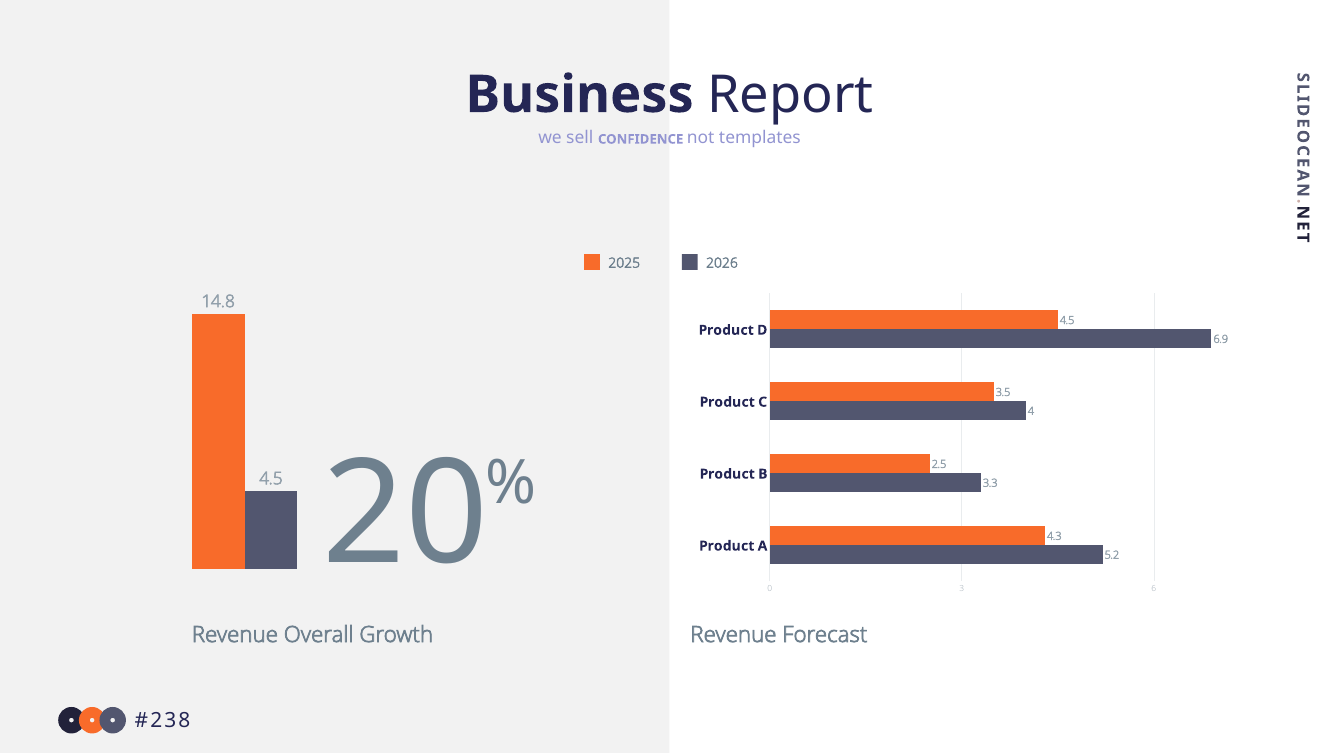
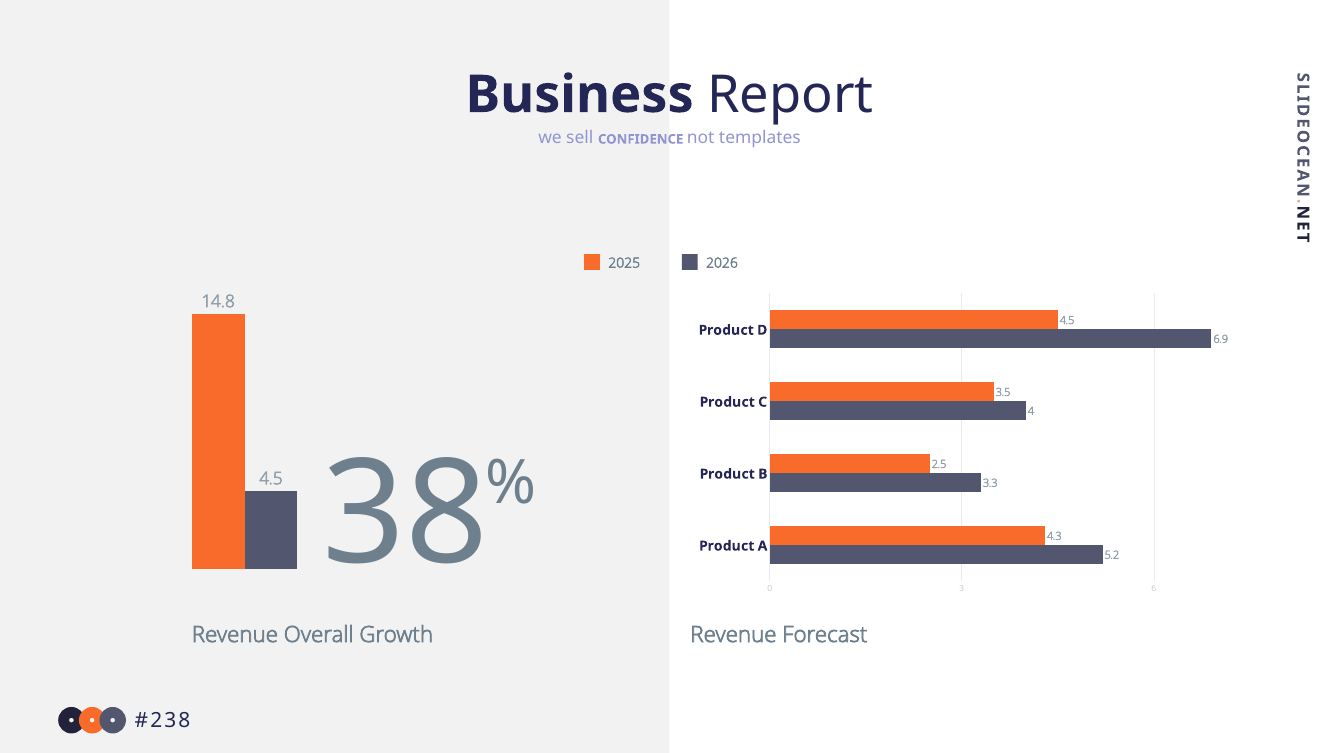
20: 20 -> 38
